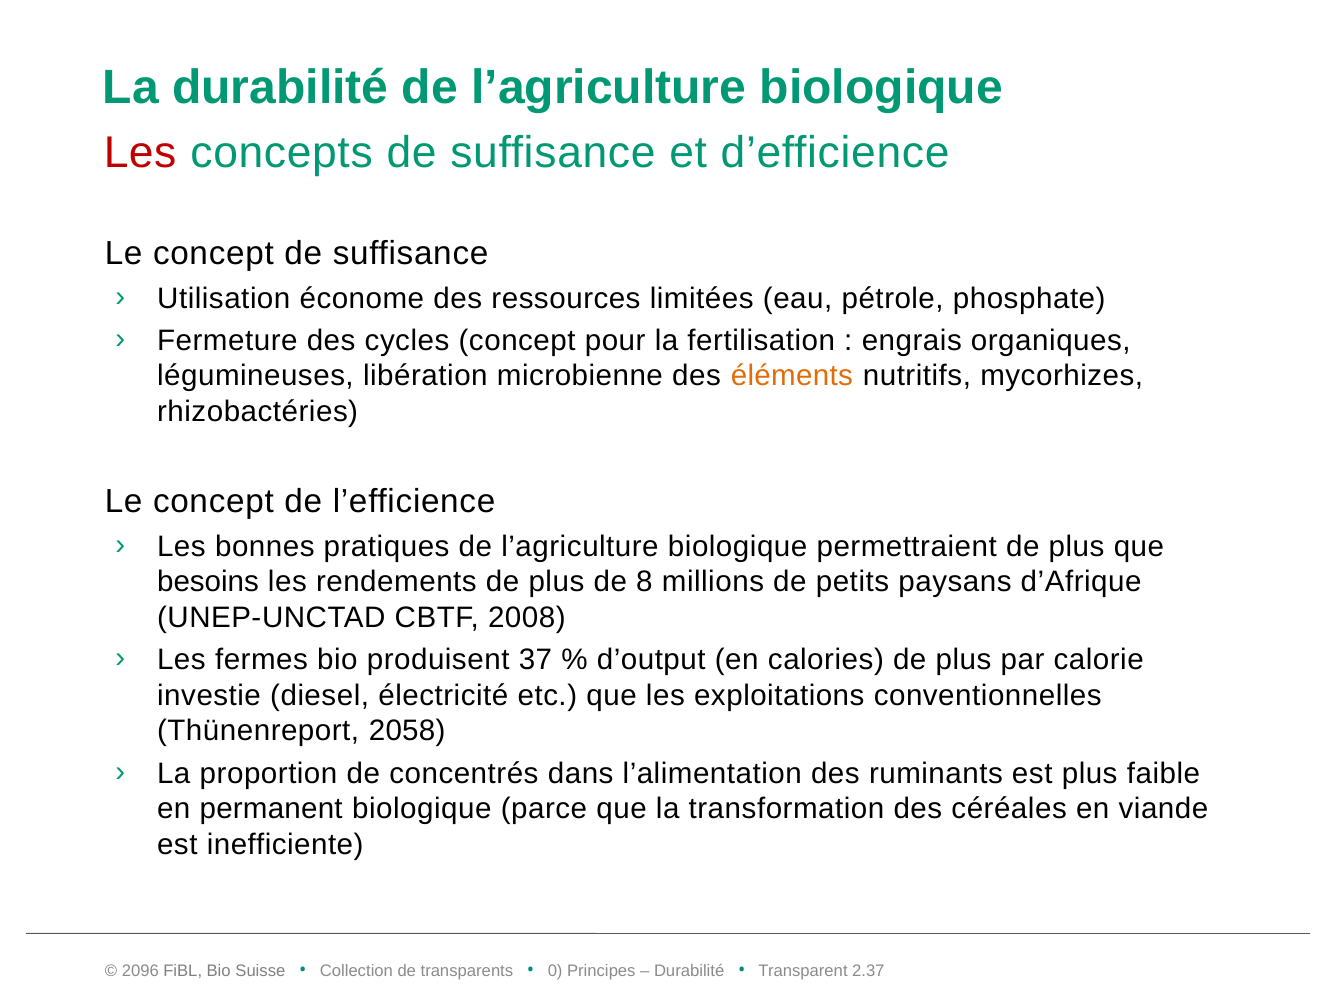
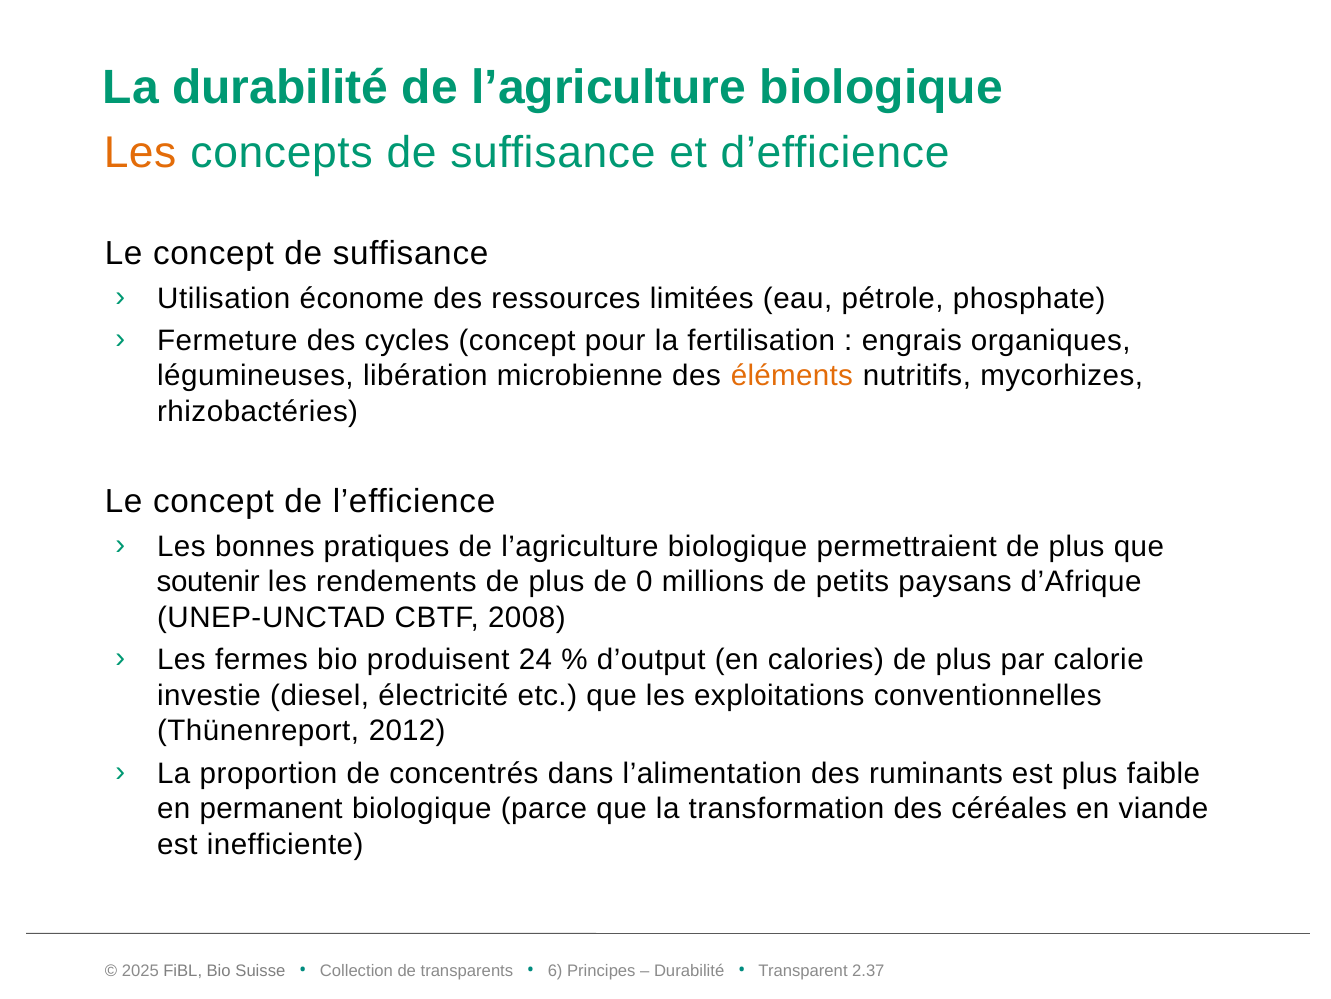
Les at (140, 153) colour: red -> orange
besoins: besoins -> soutenir
8: 8 -> 0
37: 37 -> 24
2058: 2058 -> 2012
2096: 2096 -> 2025
0: 0 -> 6
